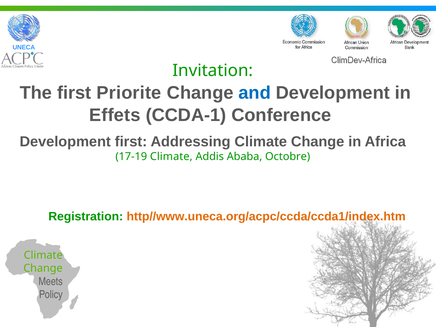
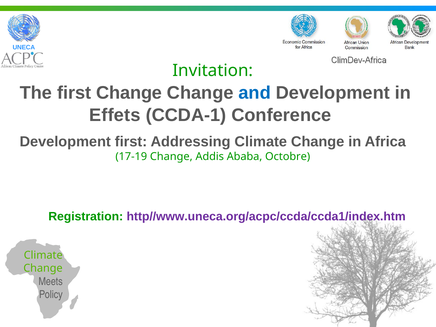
first Priorite: Priorite -> Change
17-19 Climate: Climate -> Change
http//www.uneca.org/acpc/ccda/ccda1/index.htm colour: orange -> purple
